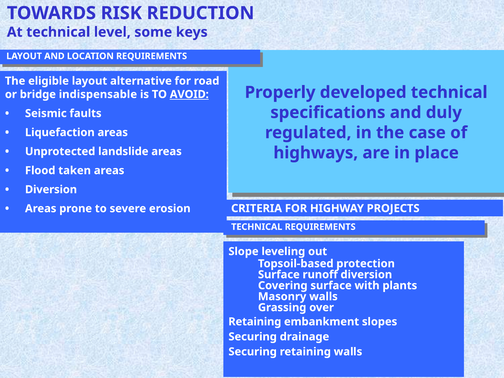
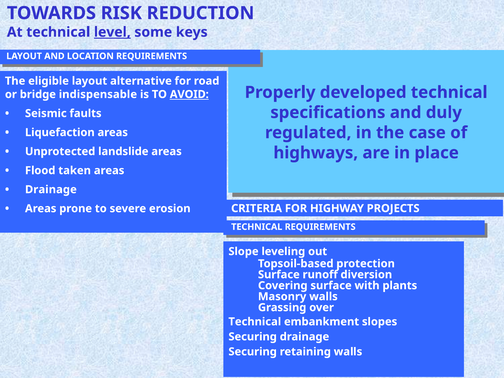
level underline: none -> present
Diversion at (51, 190): Diversion -> Drainage
Retaining at (255, 322): Retaining -> Technical
